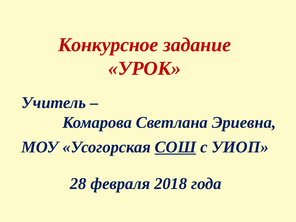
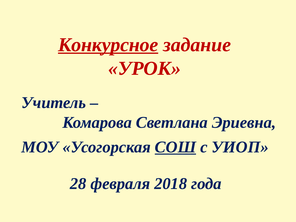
Конкурсное underline: none -> present
